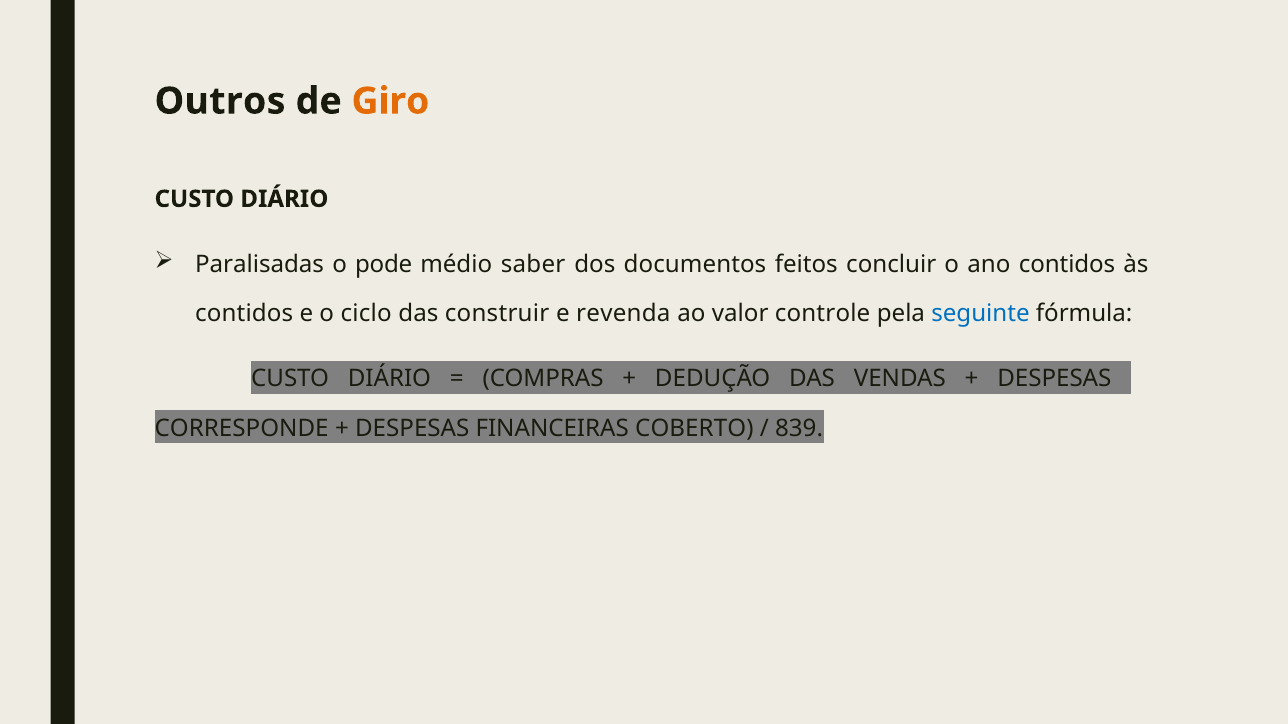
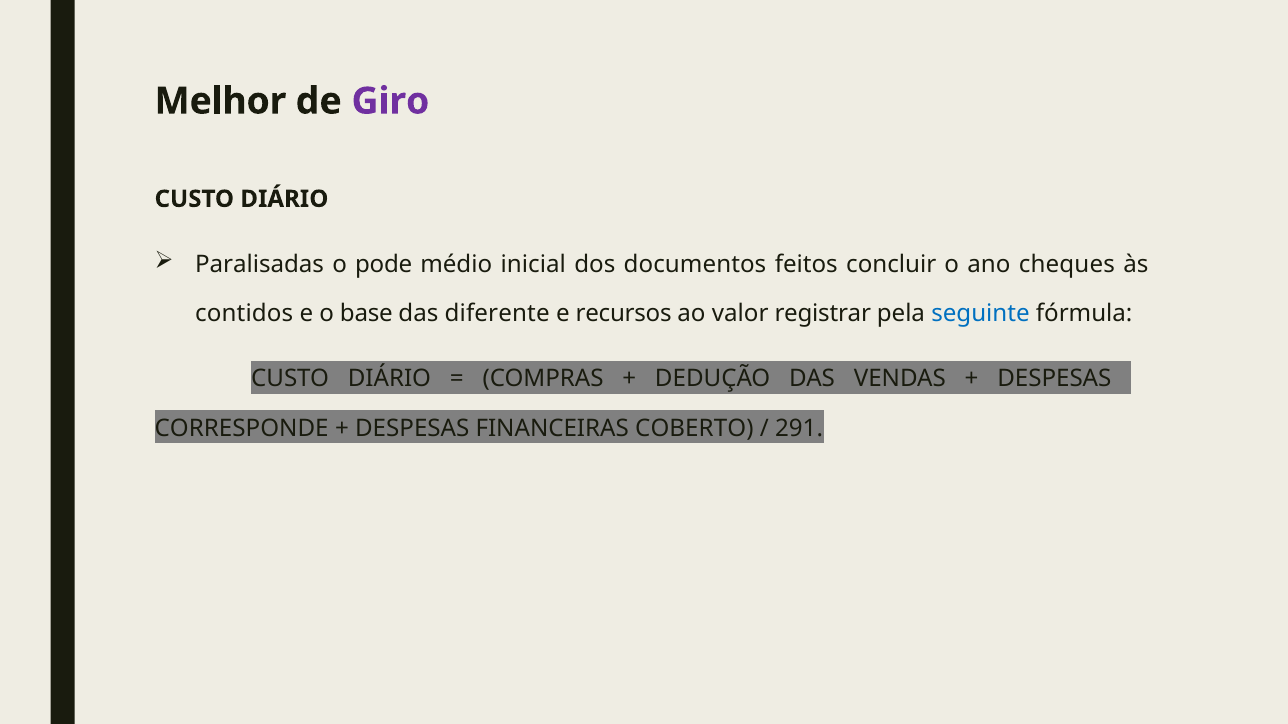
Outros: Outros -> Melhor
Giro colour: orange -> purple
saber: saber -> inicial
ano contidos: contidos -> cheques
ciclo: ciclo -> base
construir: construir -> diferente
revenda: revenda -> recursos
controle: controle -> registrar
839: 839 -> 291
